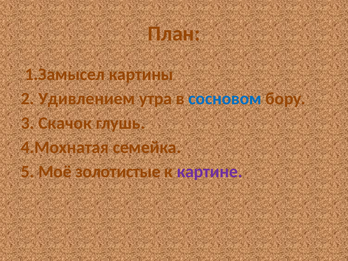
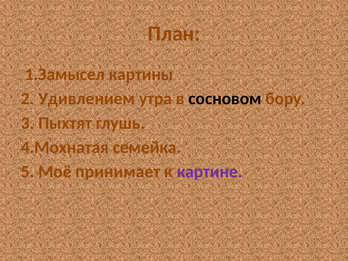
сосновом colour: blue -> black
Скачок: Скачок -> Пыхтят
золотистые: золотистые -> принимает
